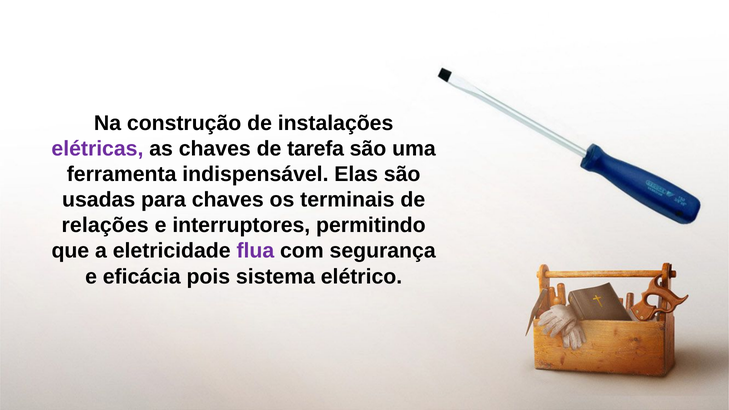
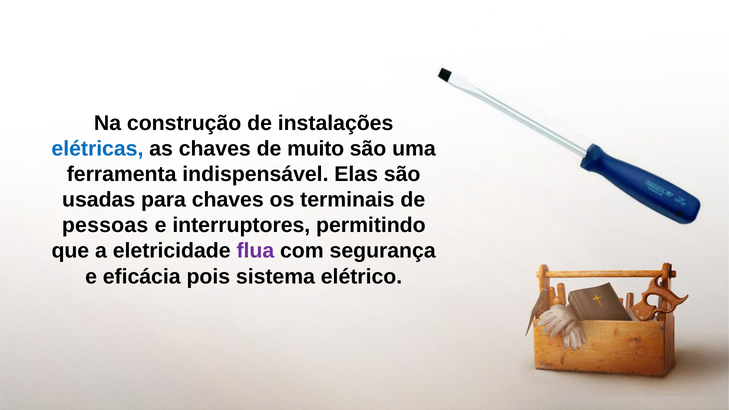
elétricas colour: purple -> blue
tarefa: tarefa -> muito
relações: relações -> pessoas
